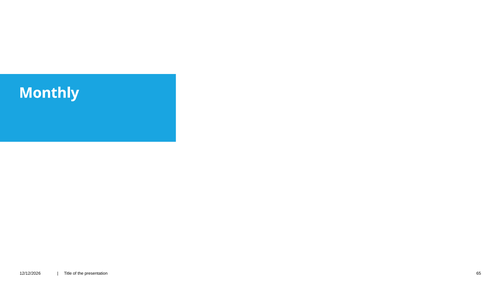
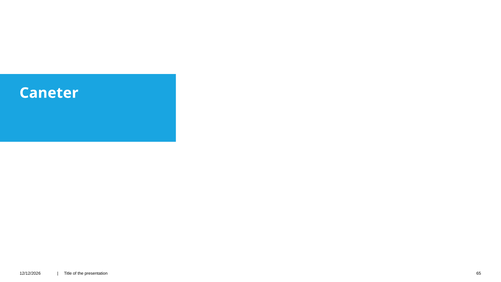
Monthly: Monthly -> Caneter
